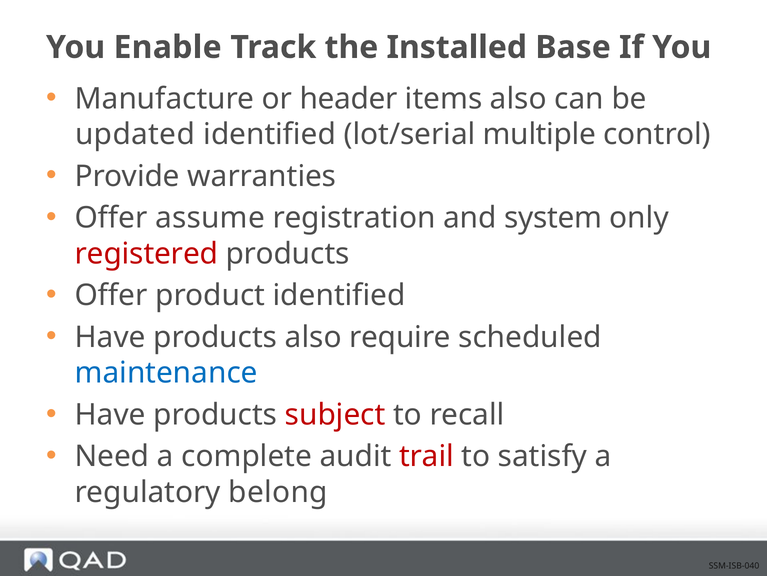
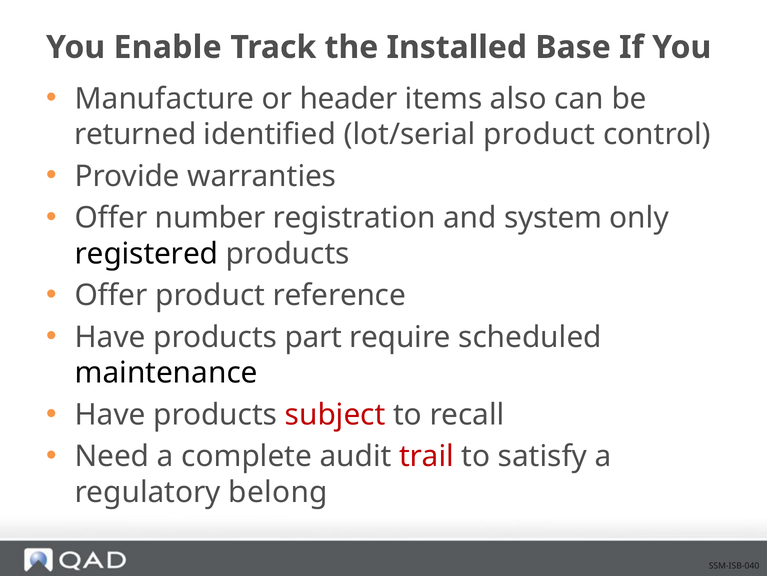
updated: updated -> returned
lot/serial multiple: multiple -> product
assume: assume -> number
registered colour: red -> black
product identified: identified -> reference
products also: also -> part
maintenance colour: blue -> black
